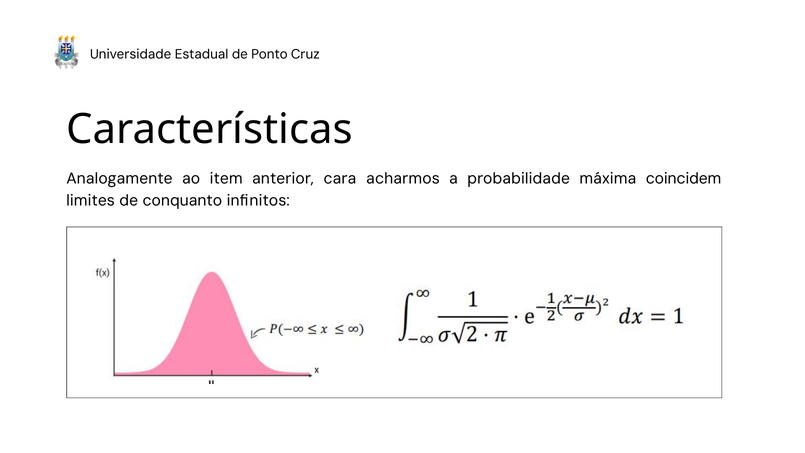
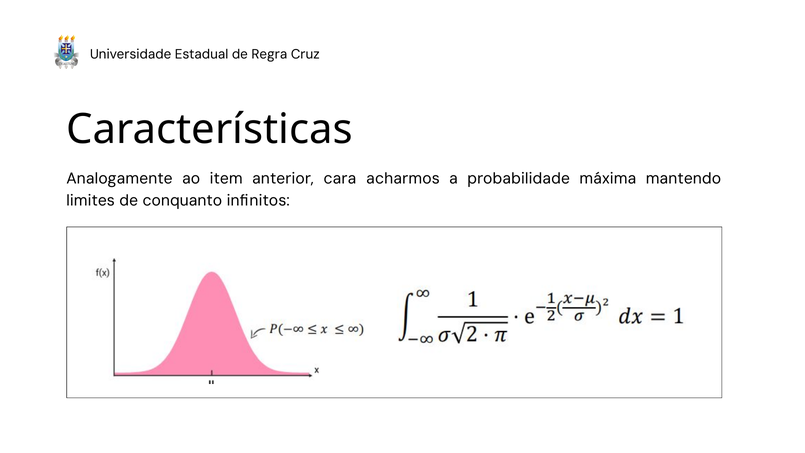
Ponto: Ponto -> Regra
coincidem: coincidem -> mantendo
